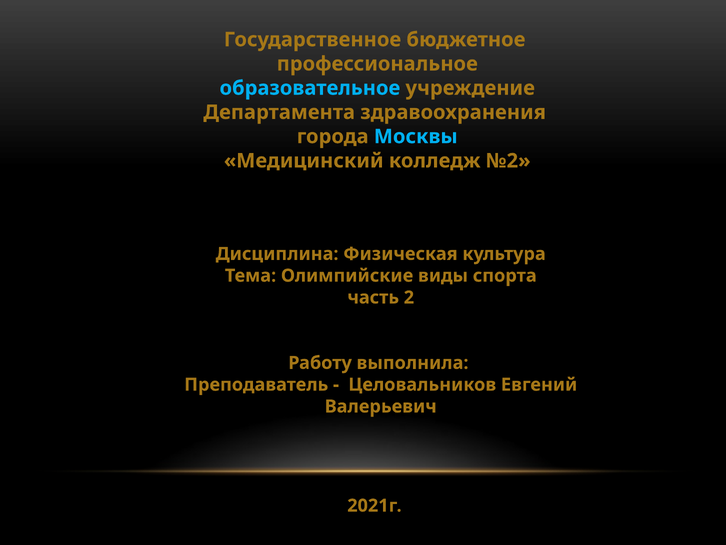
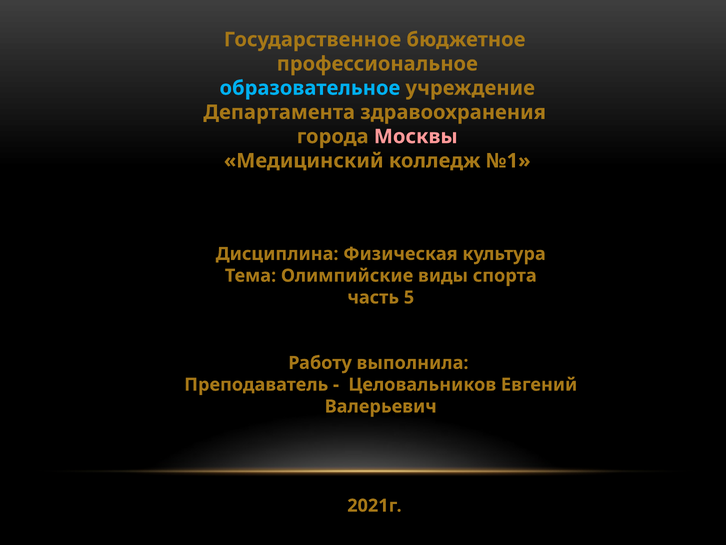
Москвы colour: light blue -> pink
№2: №2 -> №1
2: 2 -> 5
